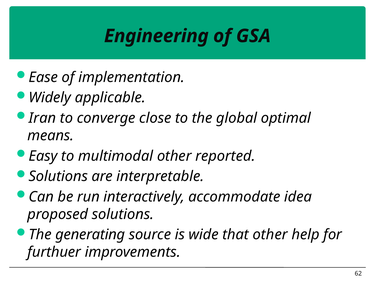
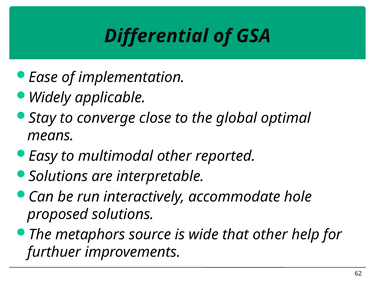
Engineering: Engineering -> Differential
Iran: Iran -> Stay
idea: idea -> hole
generating: generating -> metaphors
